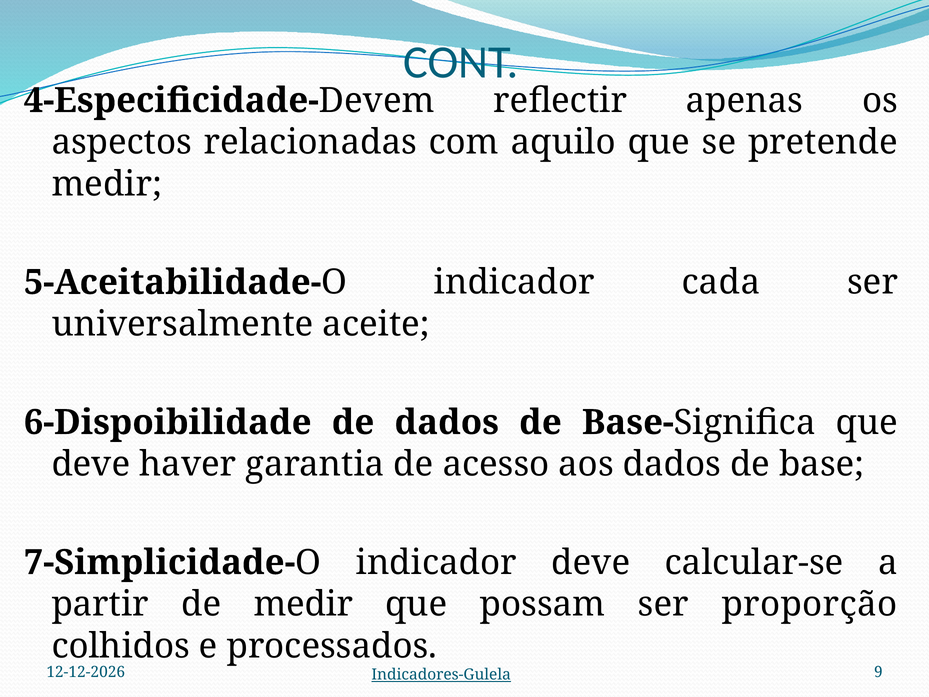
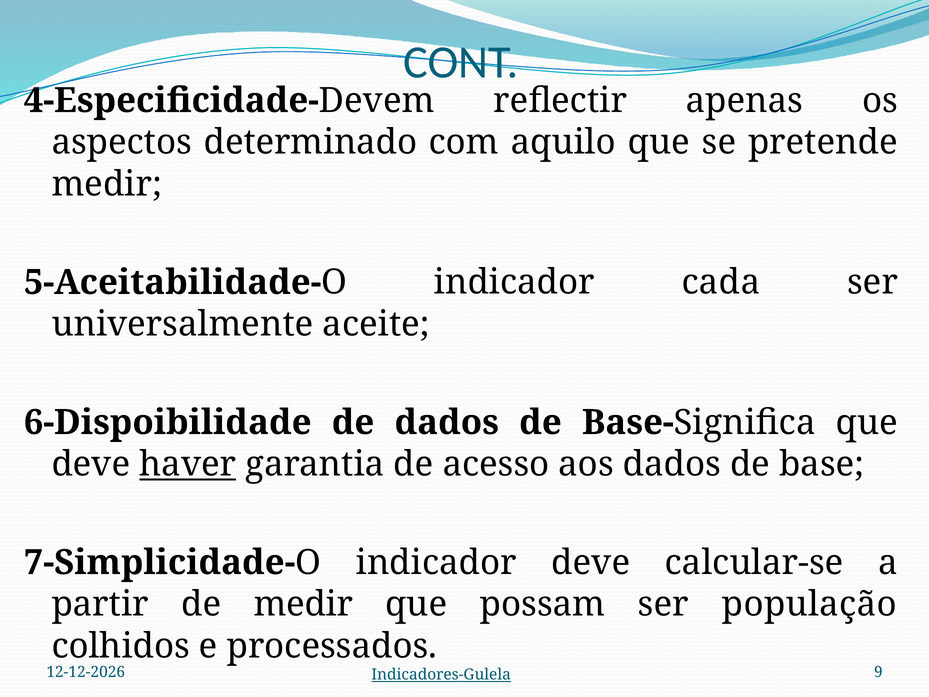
relacionadas: relacionadas -> determinado
haver underline: none -> present
proporção: proporção -> população
